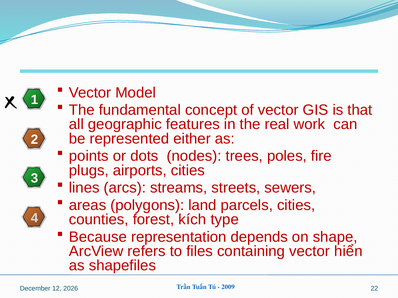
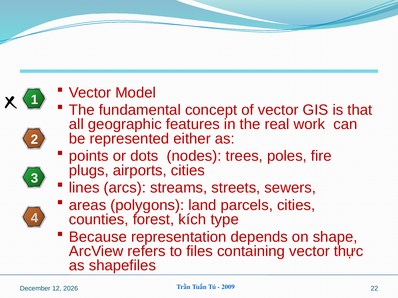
hiển: hiển -> thực
